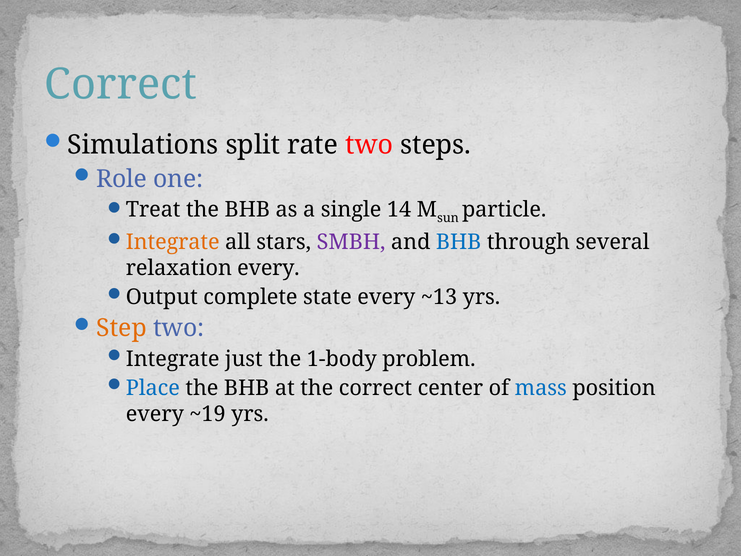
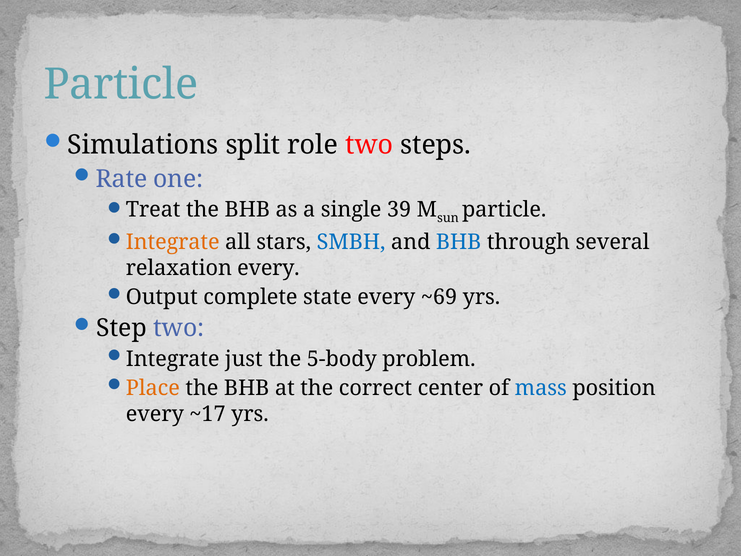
Correct at (121, 85): Correct -> Particle
rate: rate -> role
Role: Role -> Rate
14: 14 -> 39
SMBH colour: purple -> blue
~13: ~13 -> ~69
Step colour: orange -> black
1-body: 1-body -> 5-body
Place colour: blue -> orange
~19: ~19 -> ~17
